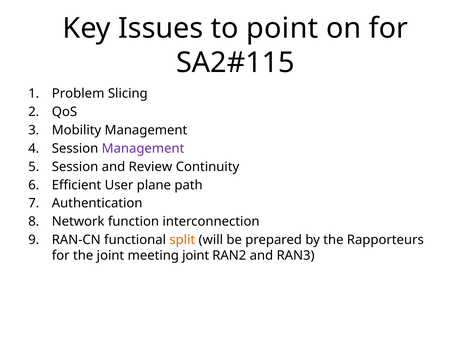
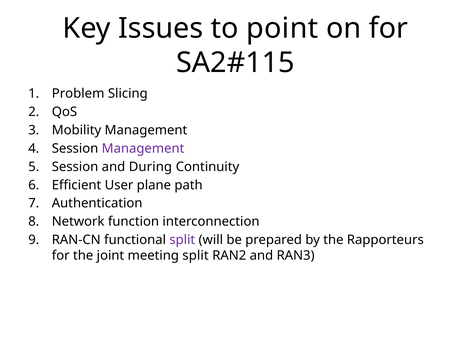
Review: Review -> During
split at (182, 240) colour: orange -> purple
meeting joint: joint -> split
